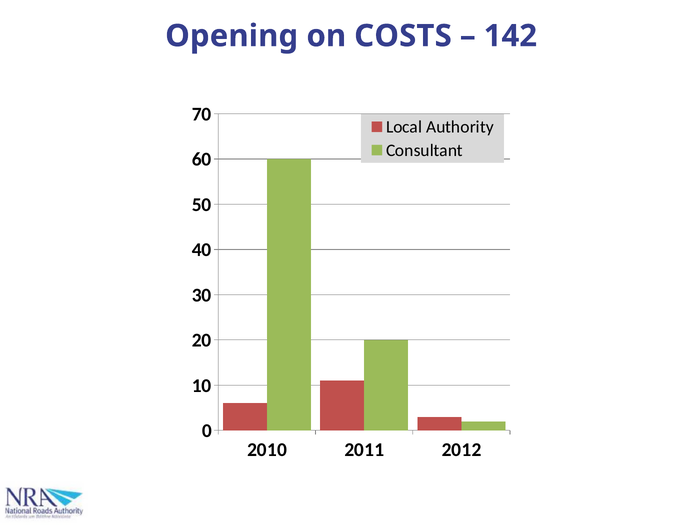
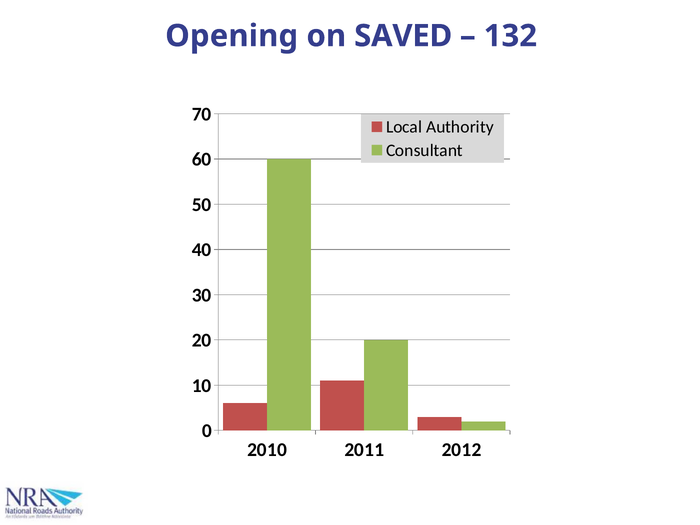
COSTS: COSTS -> SAVED
142: 142 -> 132
